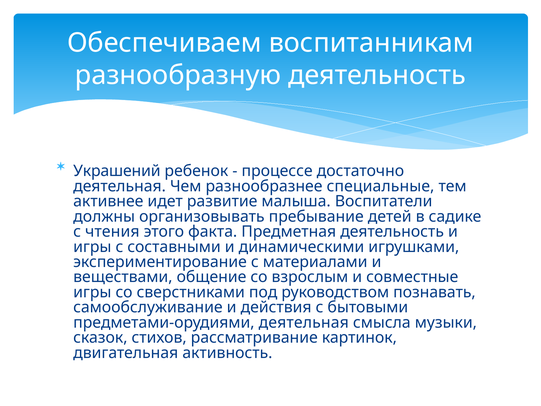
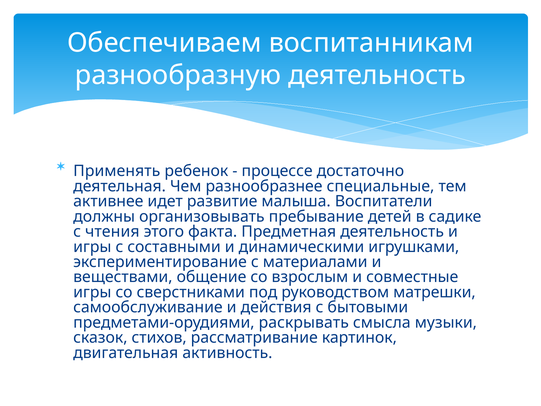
Украшений: Украшений -> Применять
познавать: познавать -> матрешки
предметами-орудиями деятельная: деятельная -> раскрывать
